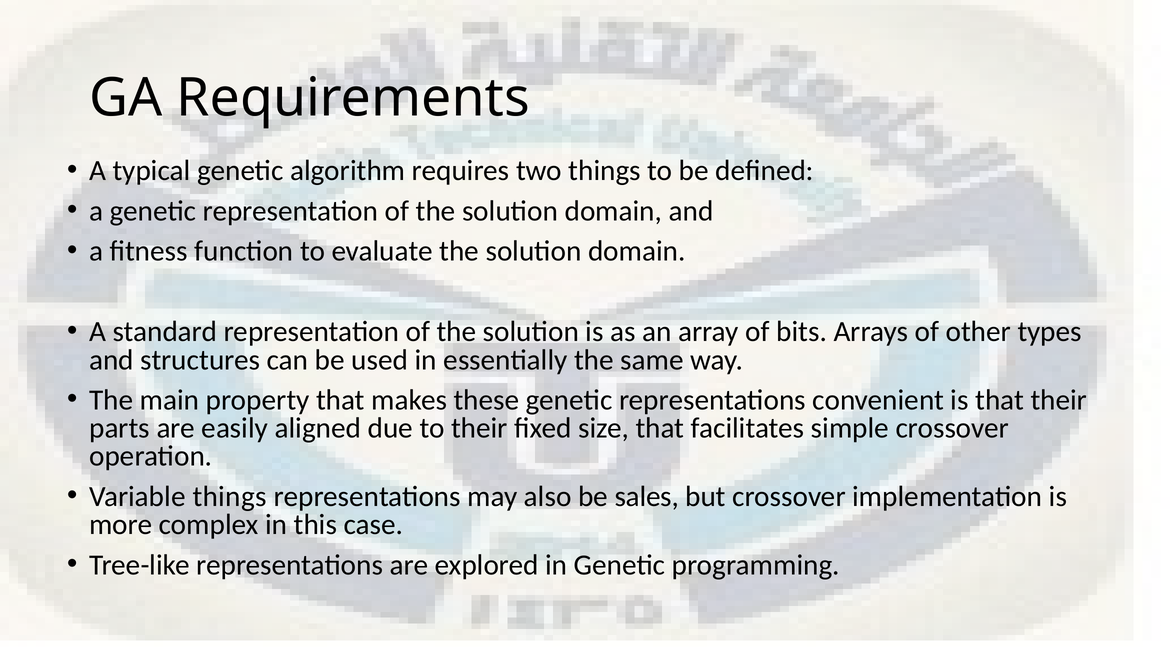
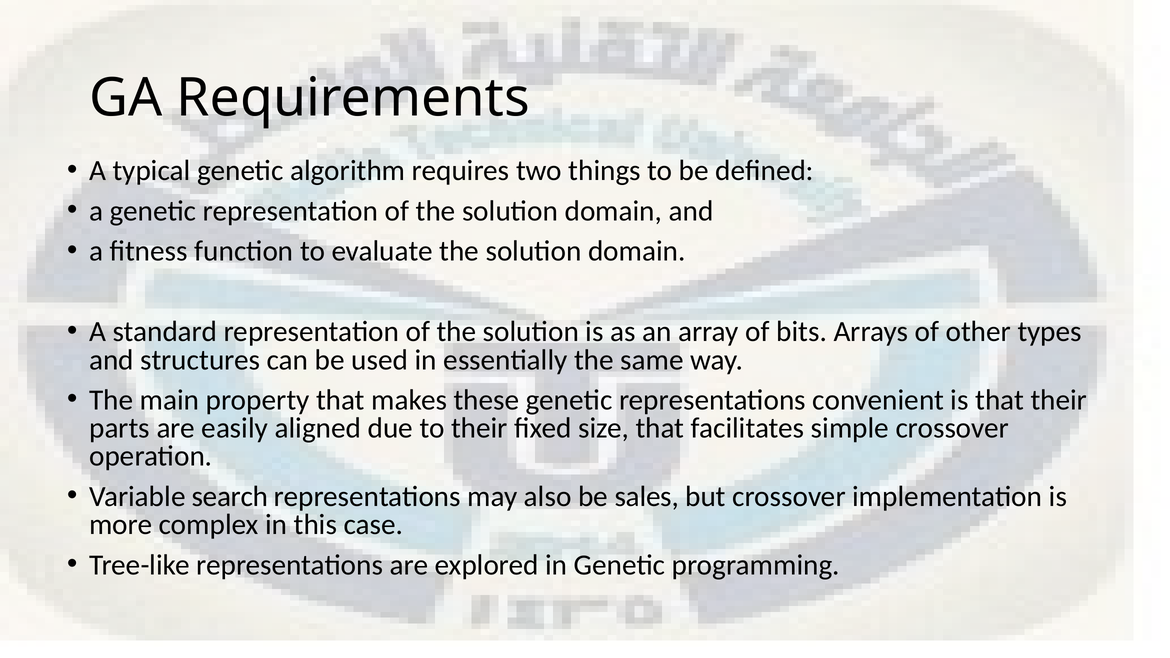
Variable things: things -> search
